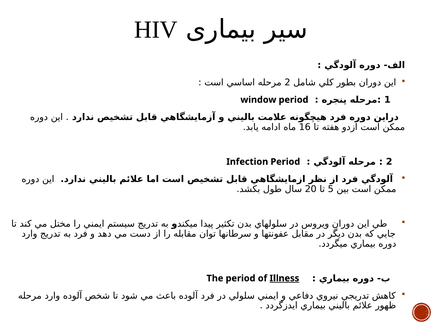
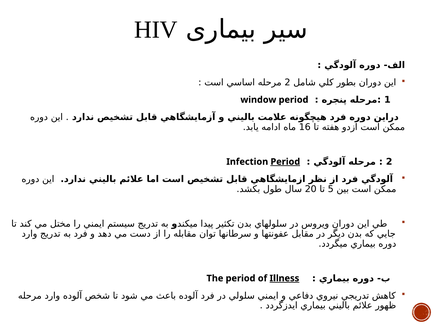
Period at (285, 161) underline: none -> present
